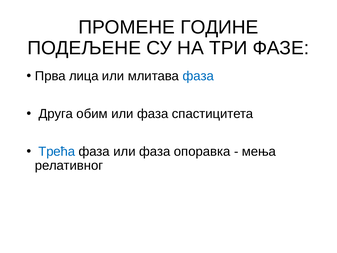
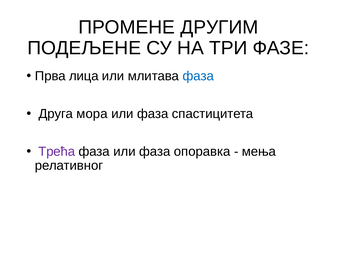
ГОДИНЕ: ГОДИНЕ -> ДРУГИМ
обим: обим -> мора
Трећа colour: blue -> purple
